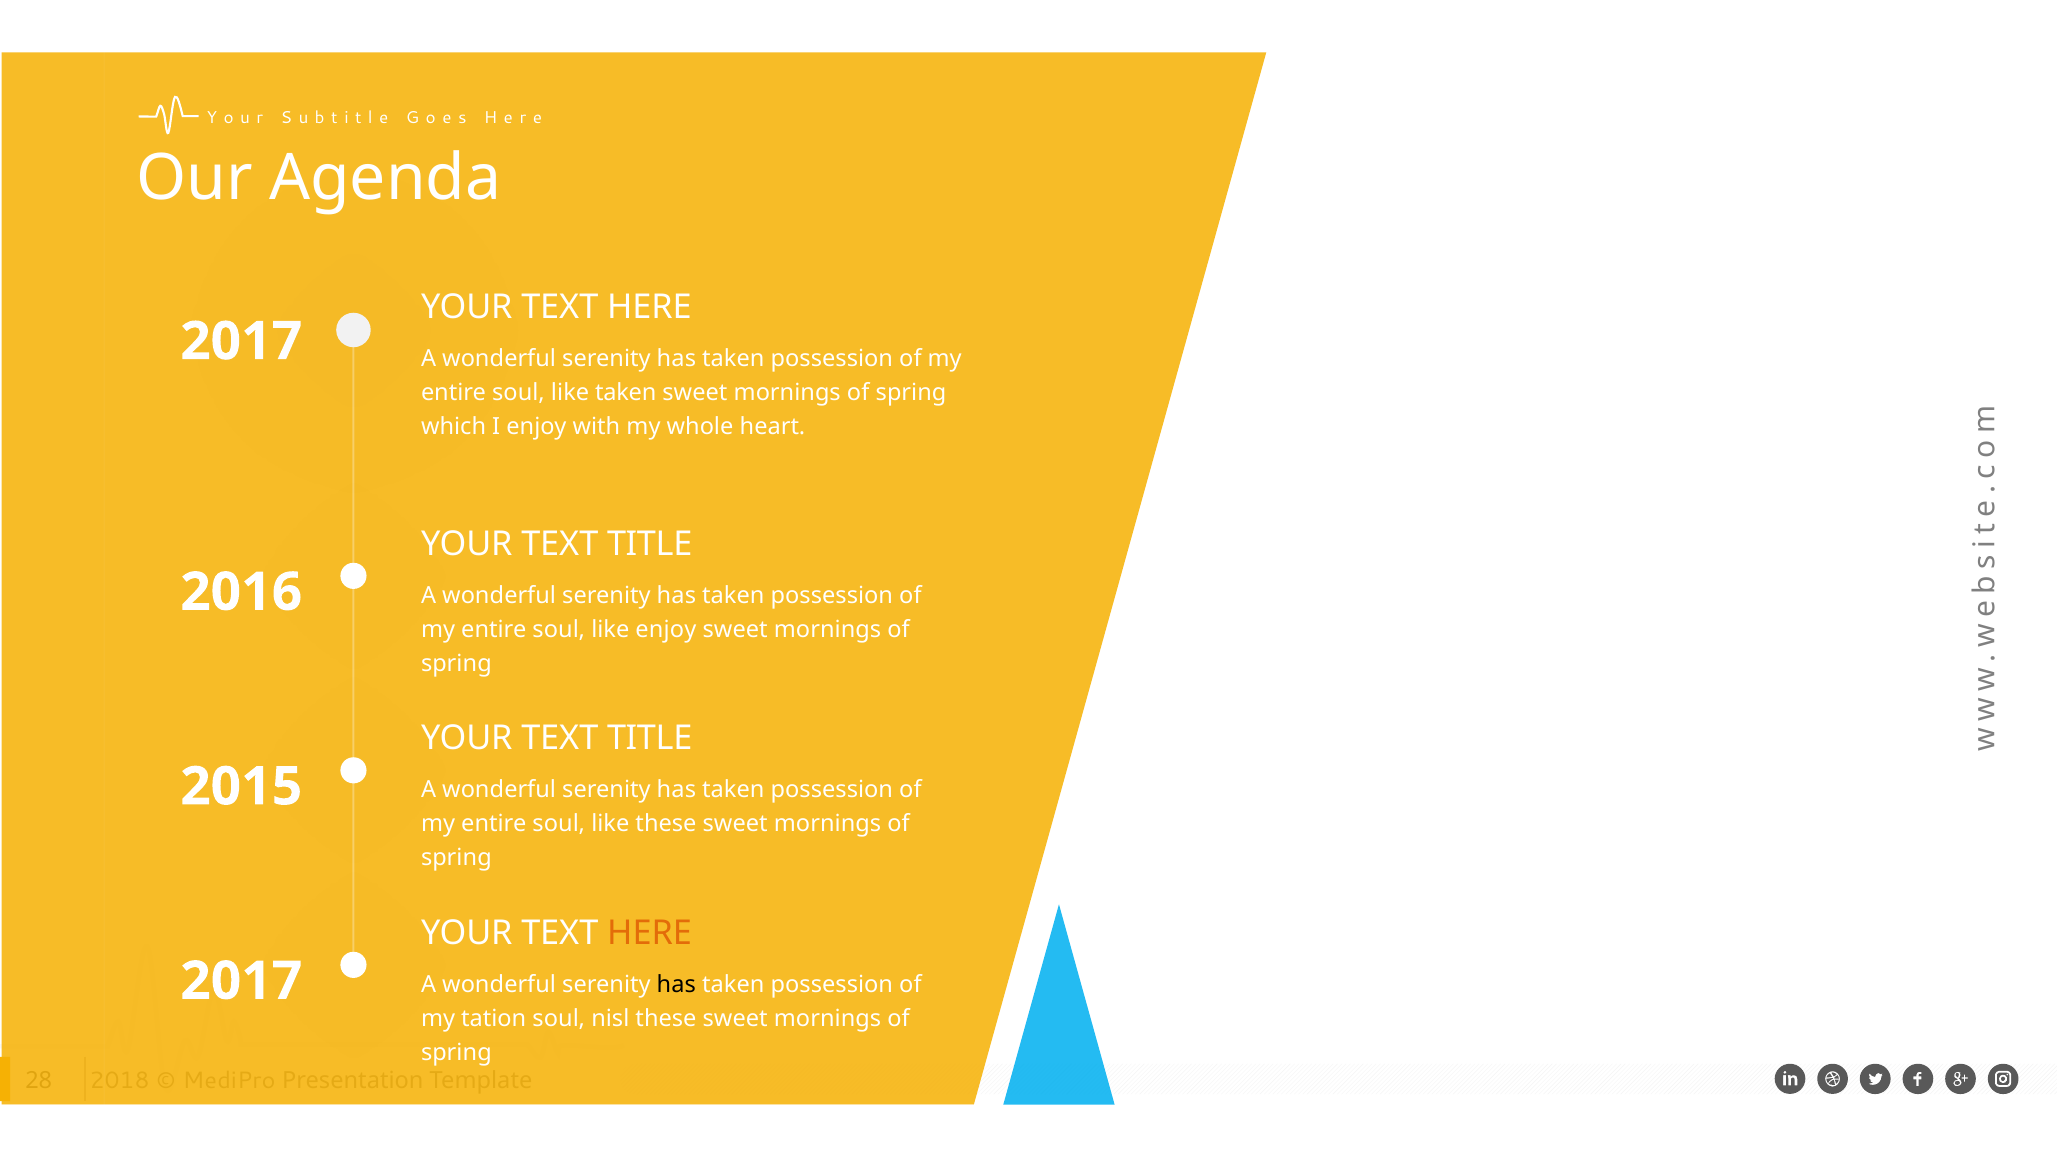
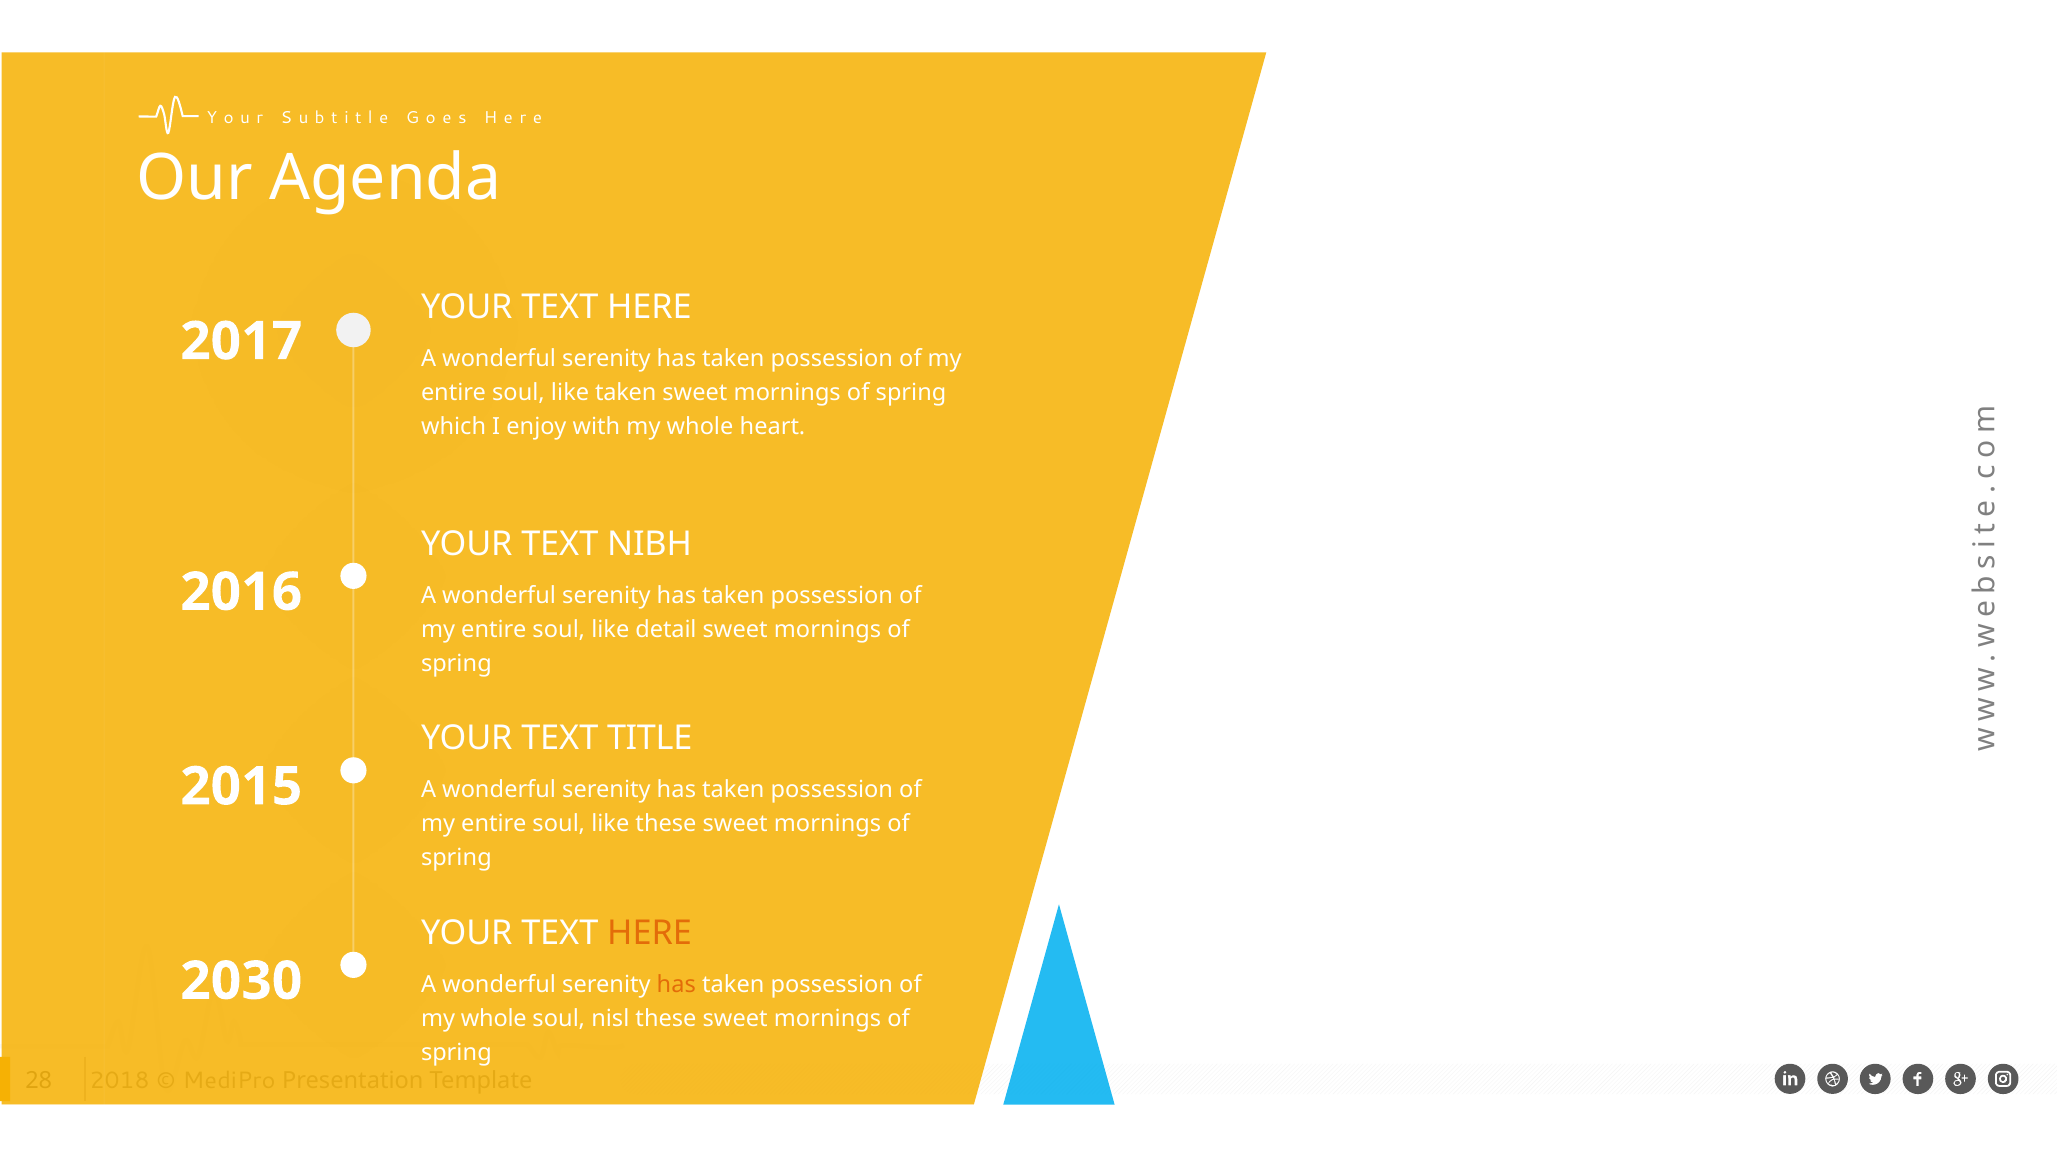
TITLE at (650, 544): TITLE -> NIBH
like enjoy: enjoy -> detail
2017 at (241, 981): 2017 -> 2030
has at (676, 984) colour: black -> orange
tation at (494, 1018): tation -> whole
